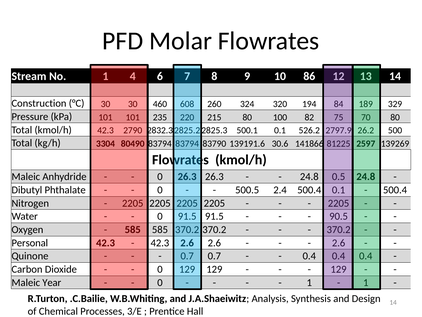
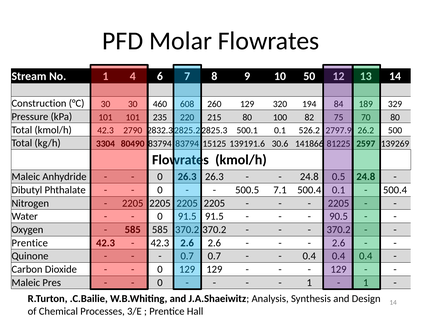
86: 86 -> 50
260 324: 324 -> 129
83790: 83790 -> 15125
2.4: 2.4 -> 7.1
Personal at (30, 243): Personal -> Prentice
Year: Year -> Pres
